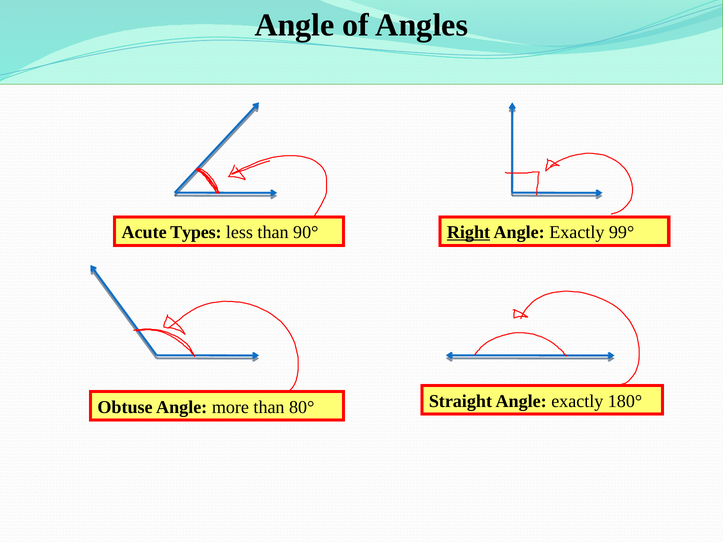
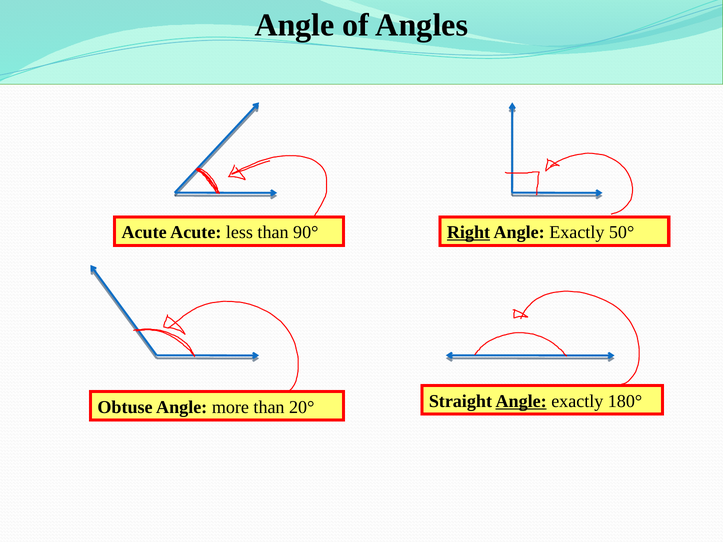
Acute Types: Types -> Acute
99°: 99° -> 50°
80°: 80° -> 20°
Angle at (521, 401) underline: none -> present
